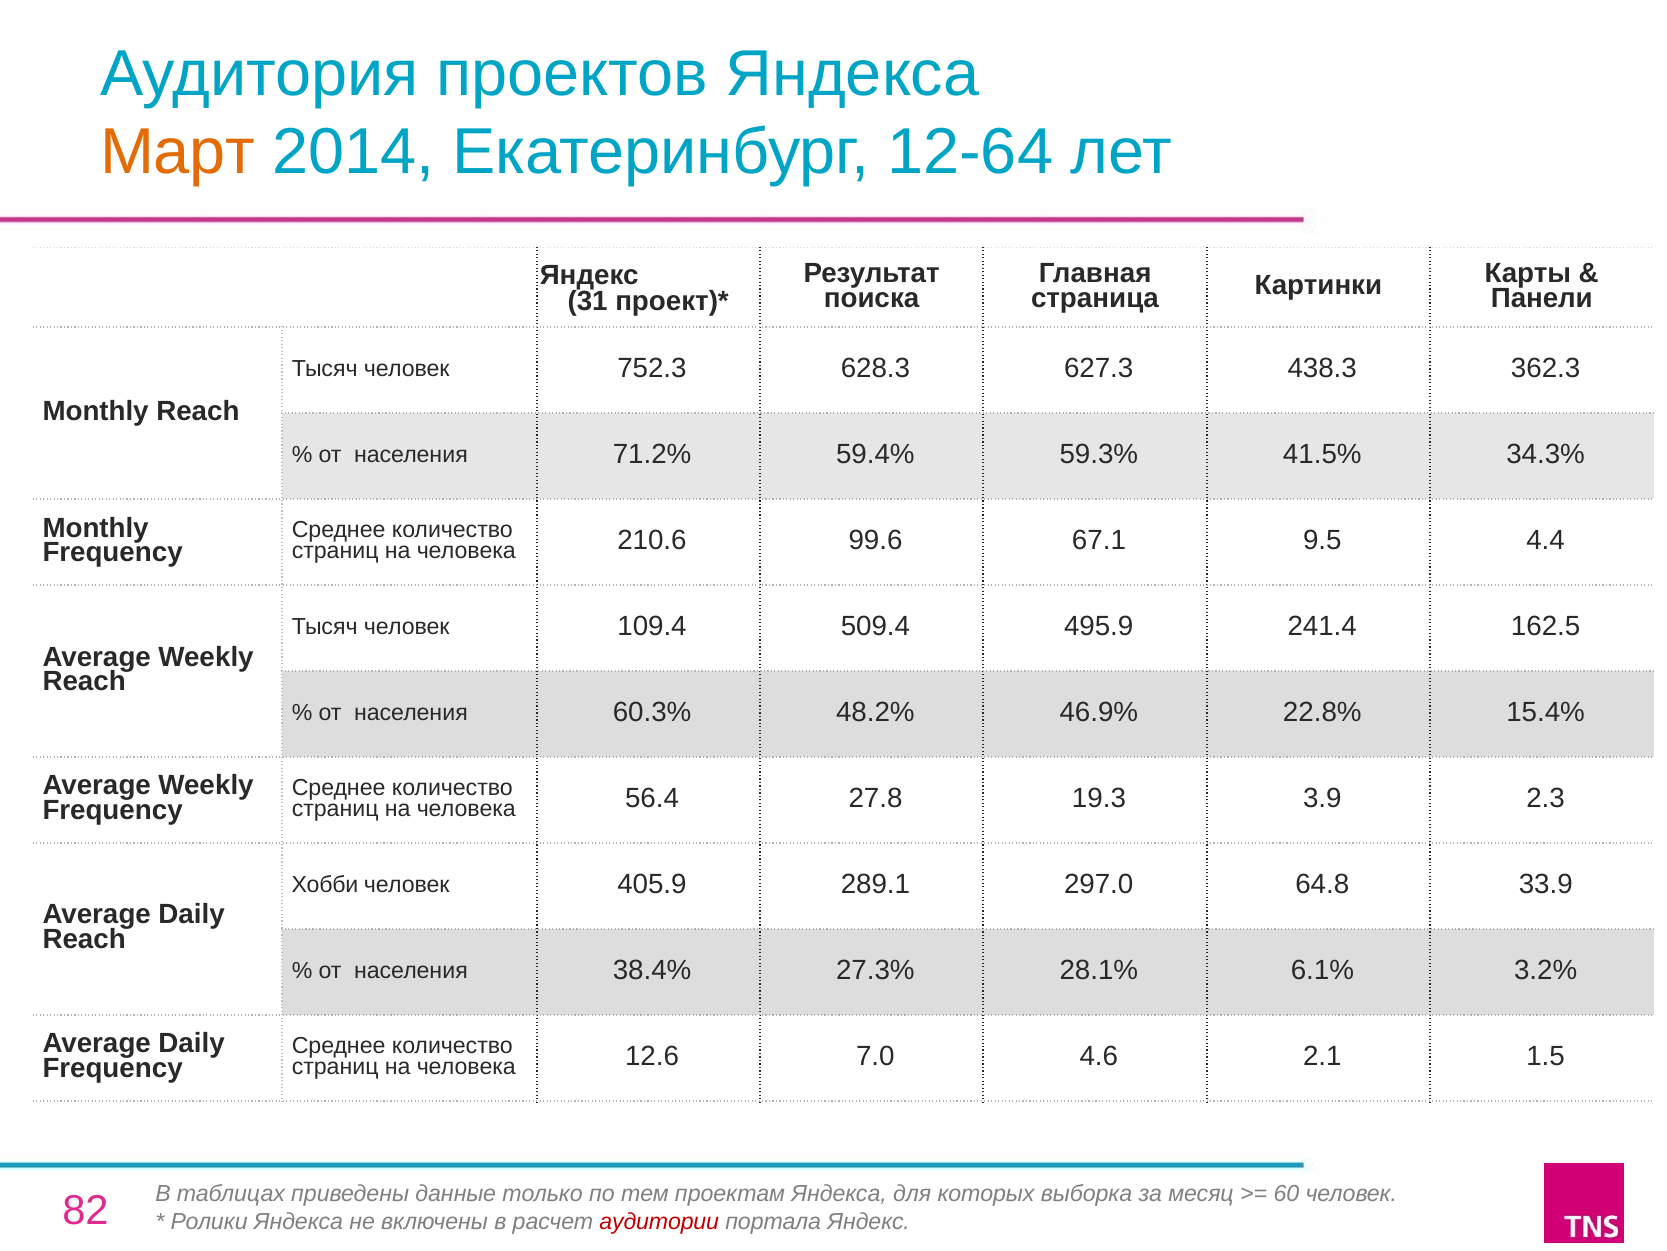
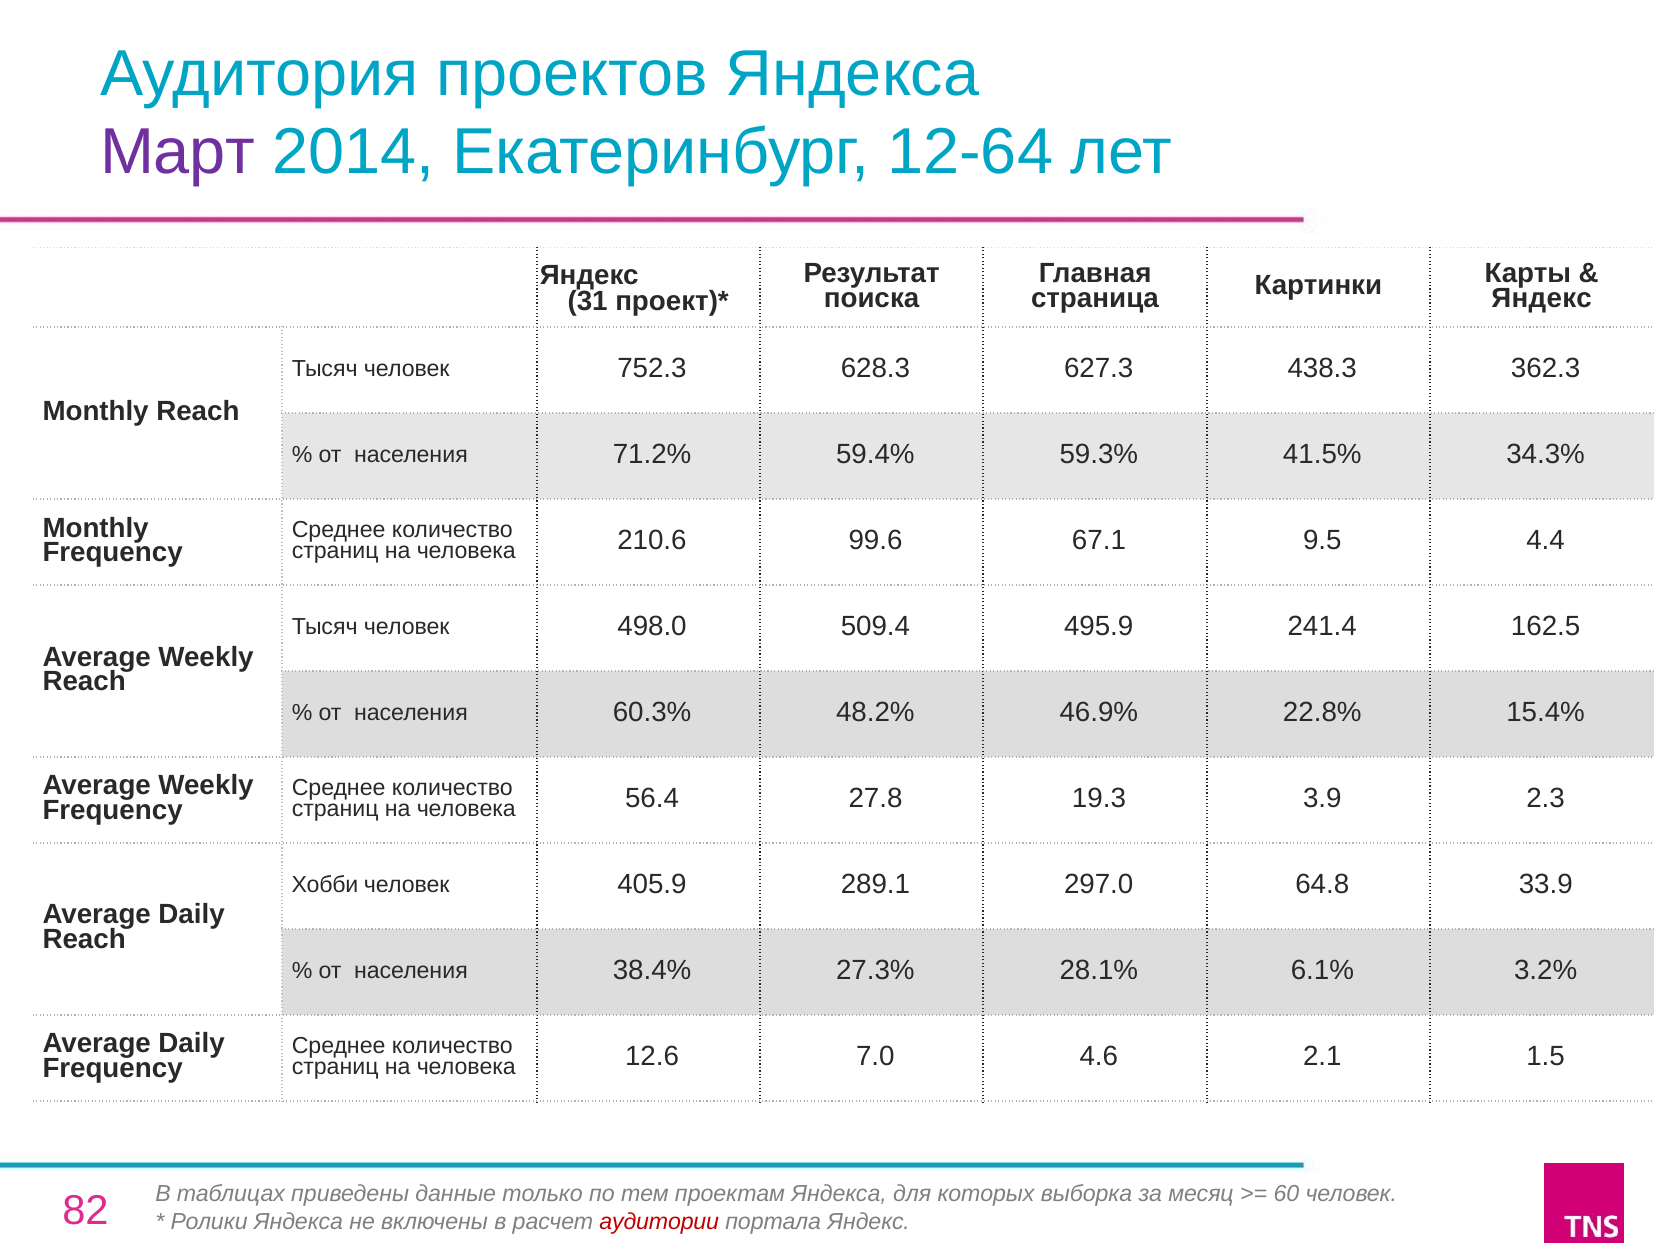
Март colour: orange -> purple
Панели at (1542, 298): Панели -> Яндекс
109.4: 109.4 -> 498.0
